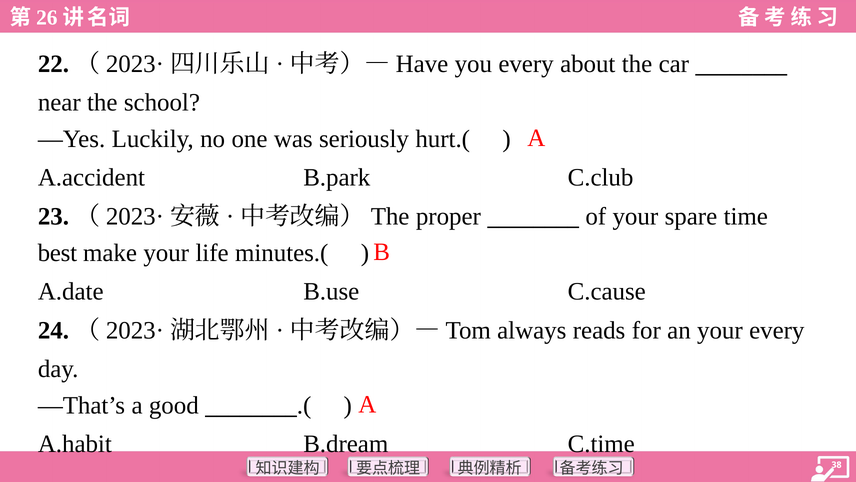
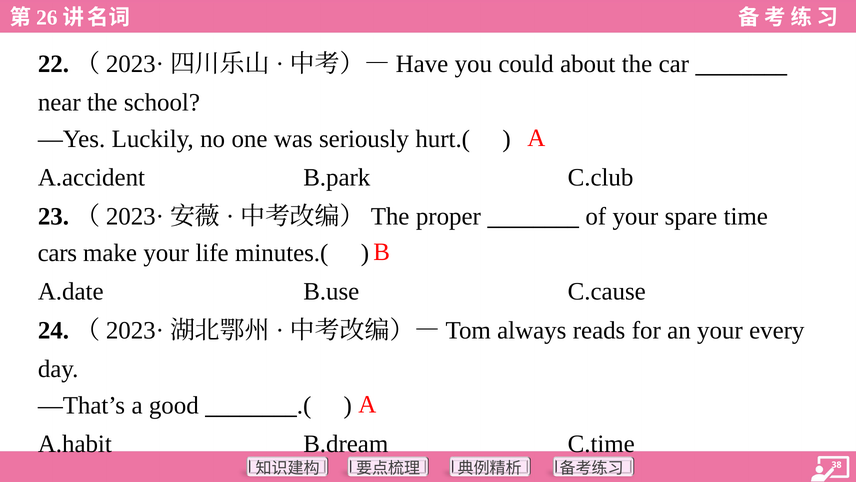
you every: every -> could
best: best -> cars
